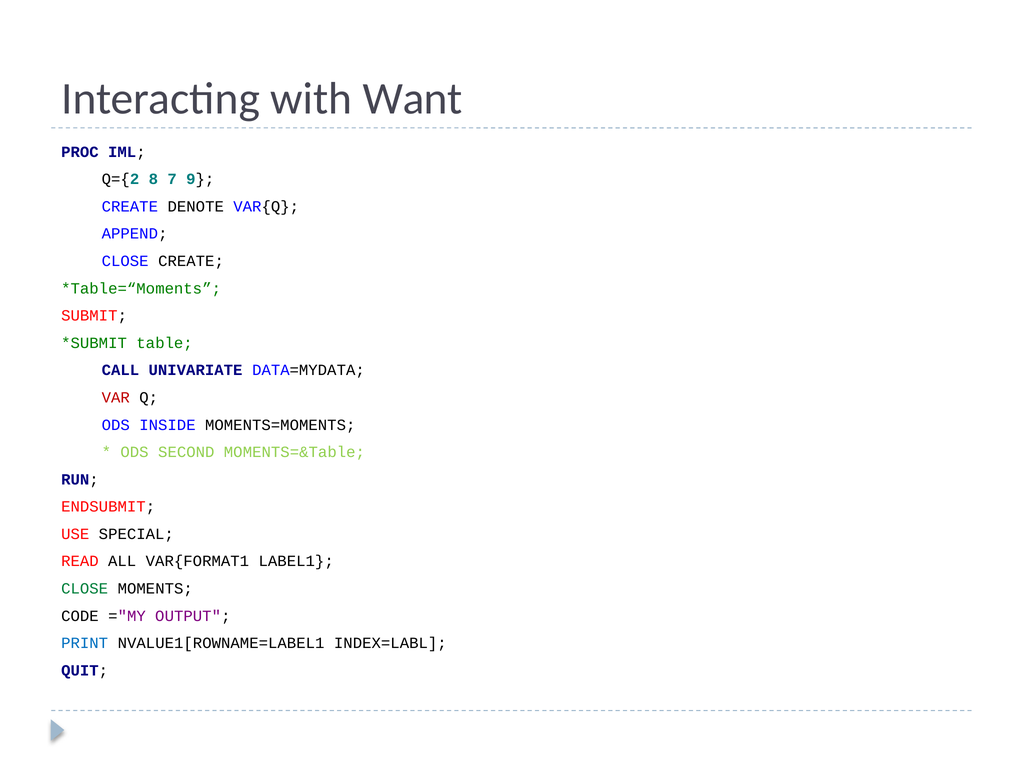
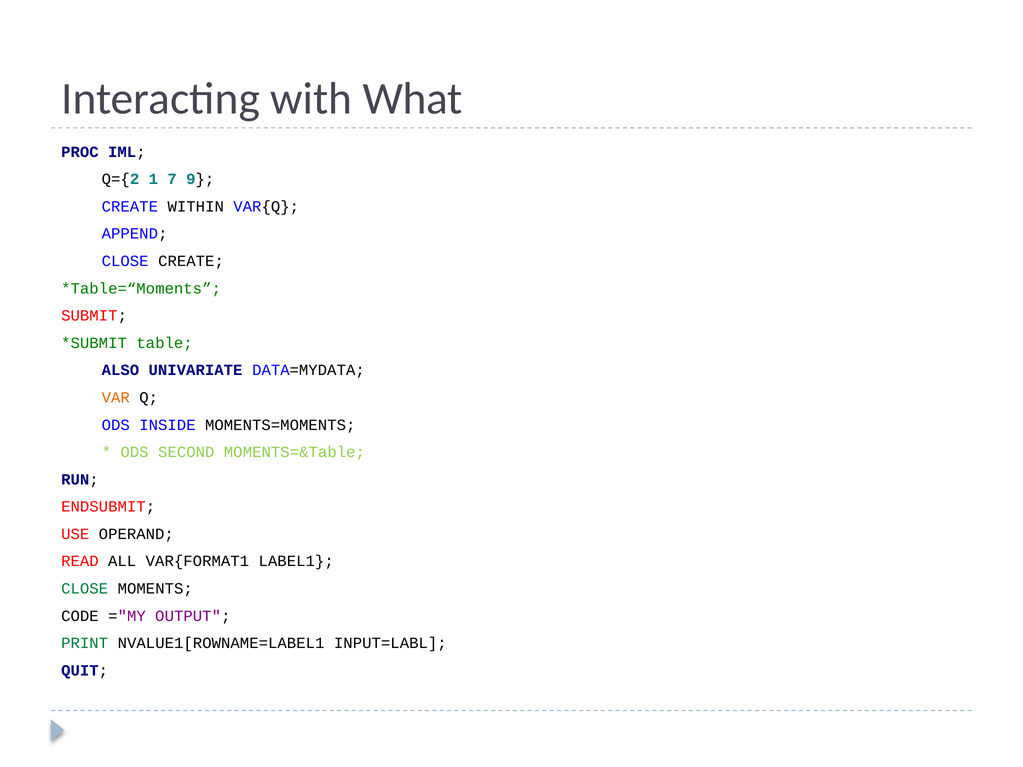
Want: Want -> What
8: 8 -> 1
DENOTE: DENOTE -> WITHIN
CALL: CALL -> ALSO
VAR colour: red -> orange
SPECIAL: SPECIAL -> OPERAND
PRINT colour: blue -> green
INDEX=LABL: INDEX=LABL -> INPUT=LABL
